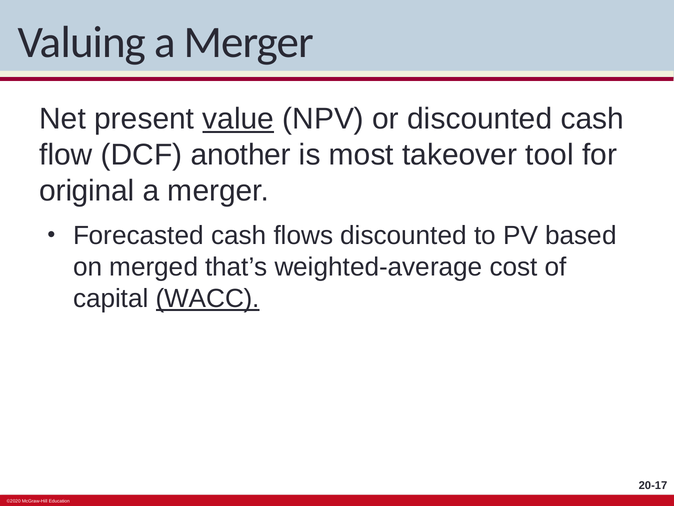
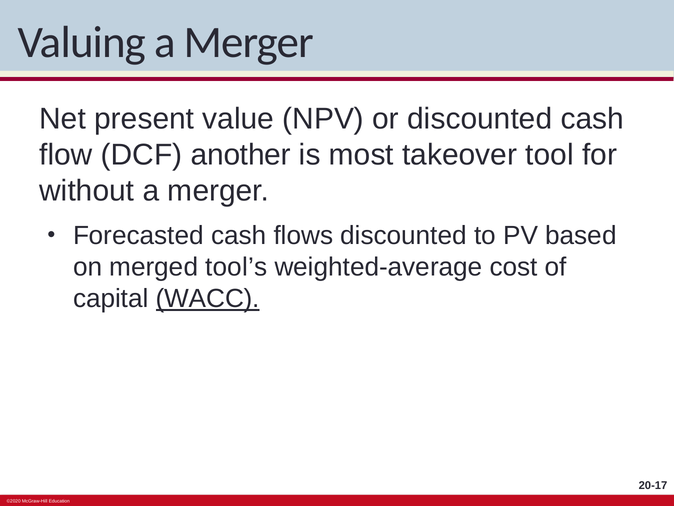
value underline: present -> none
original: original -> without
that’s: that’s -> tool’s
